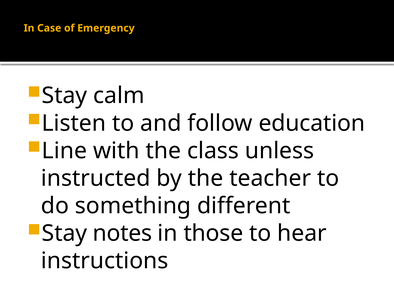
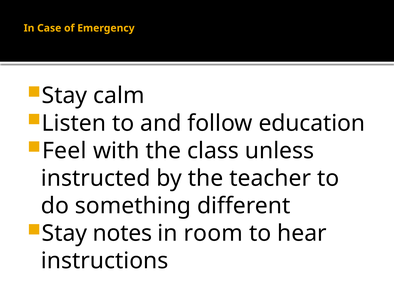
Line: Line -> Feel
those: those -> room
